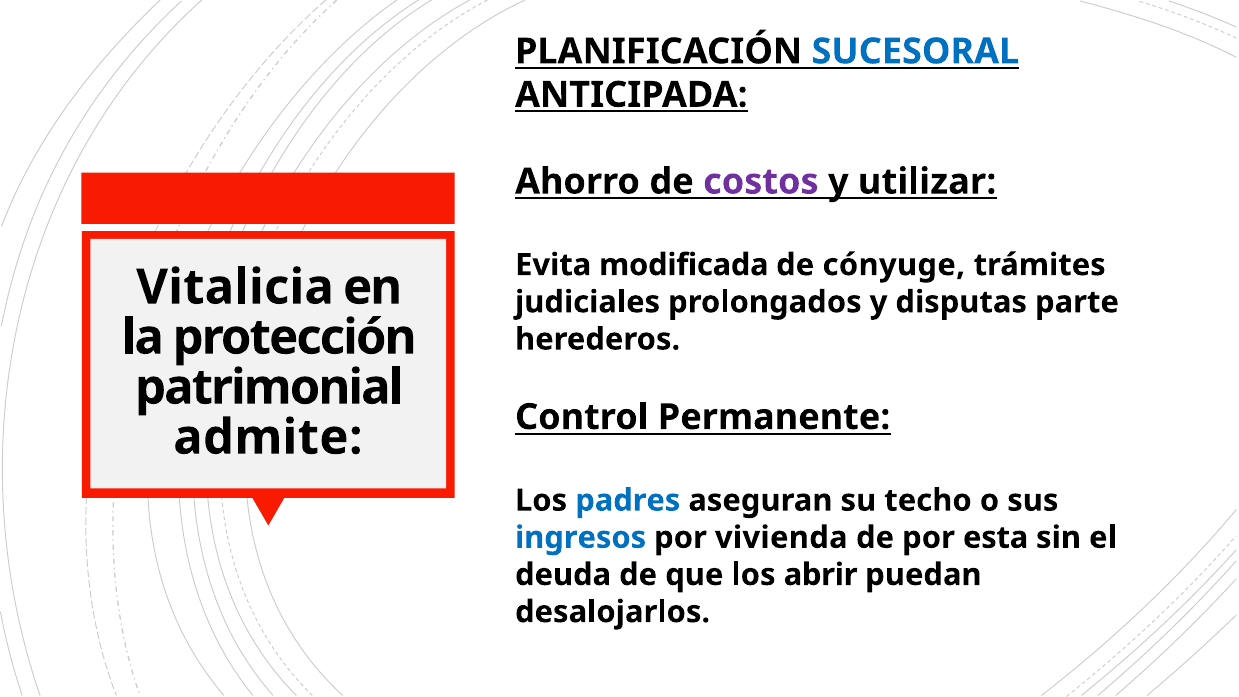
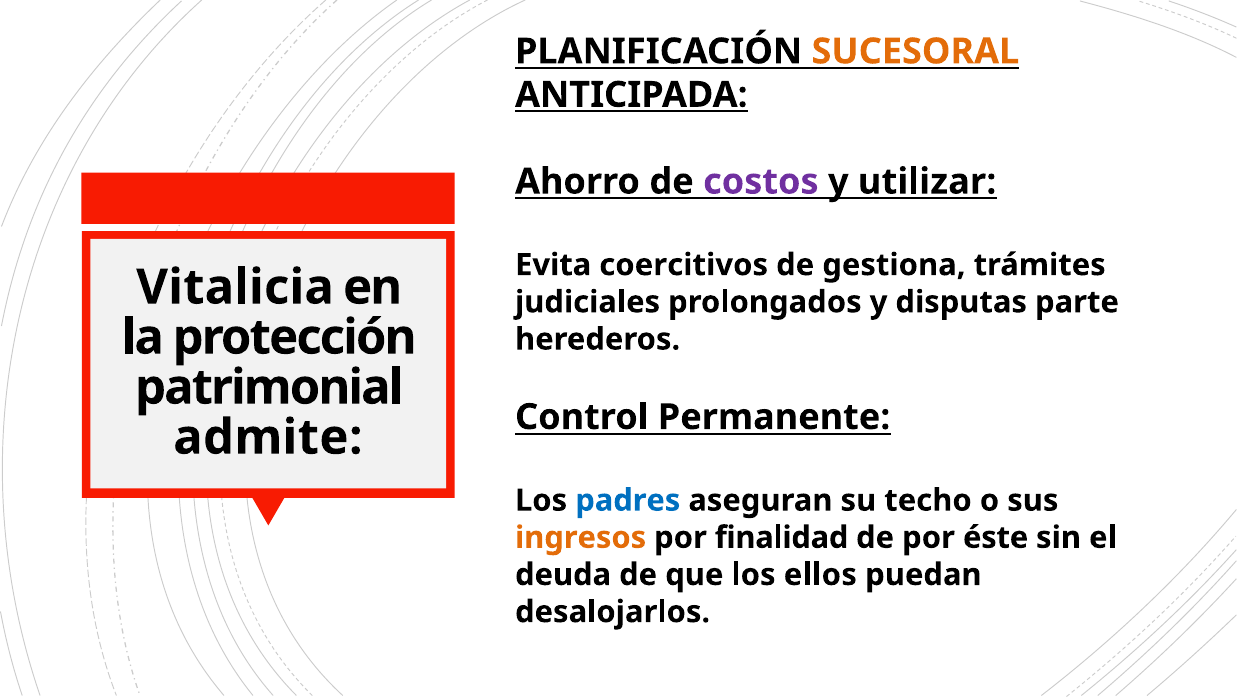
SUCESORAL colour: blue -> orange
modificada: modificada -> coercitivos
cónyuge: cónyuge -> gestiona
ingresos colour: blue -> orange
vivienda: vivienda -> finalidad
esta: esta -> éste
abrir: abrir -> ellos
